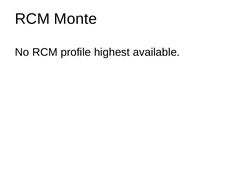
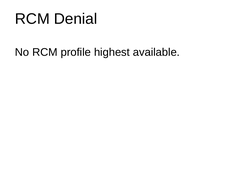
Monte: Monte -> Denial
